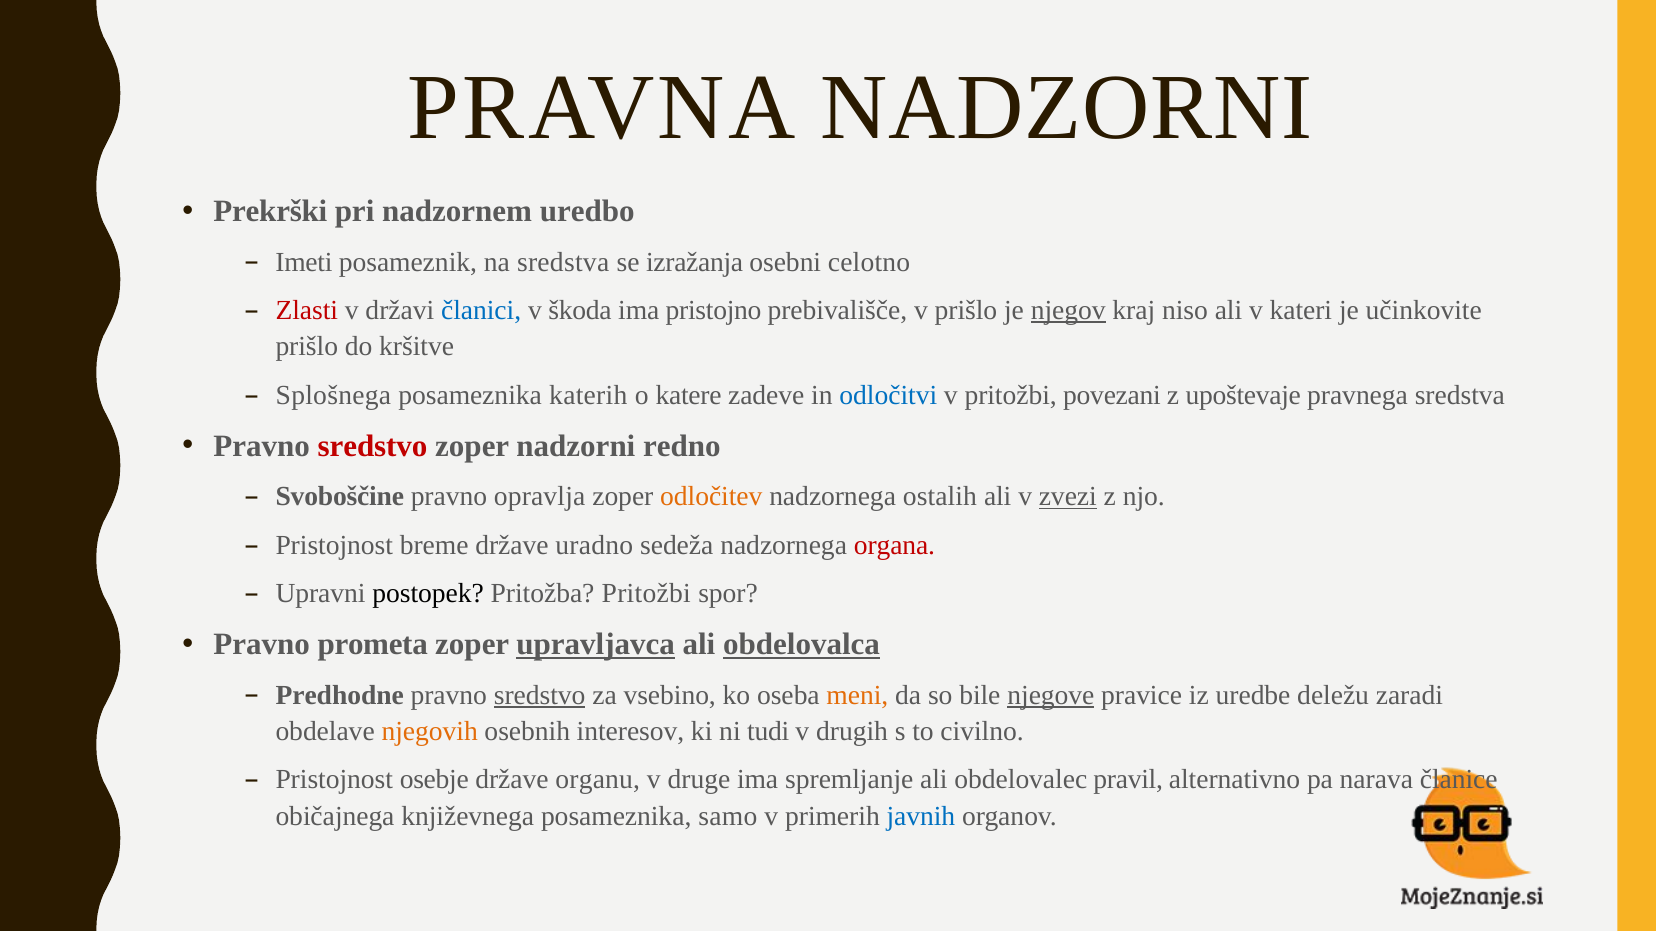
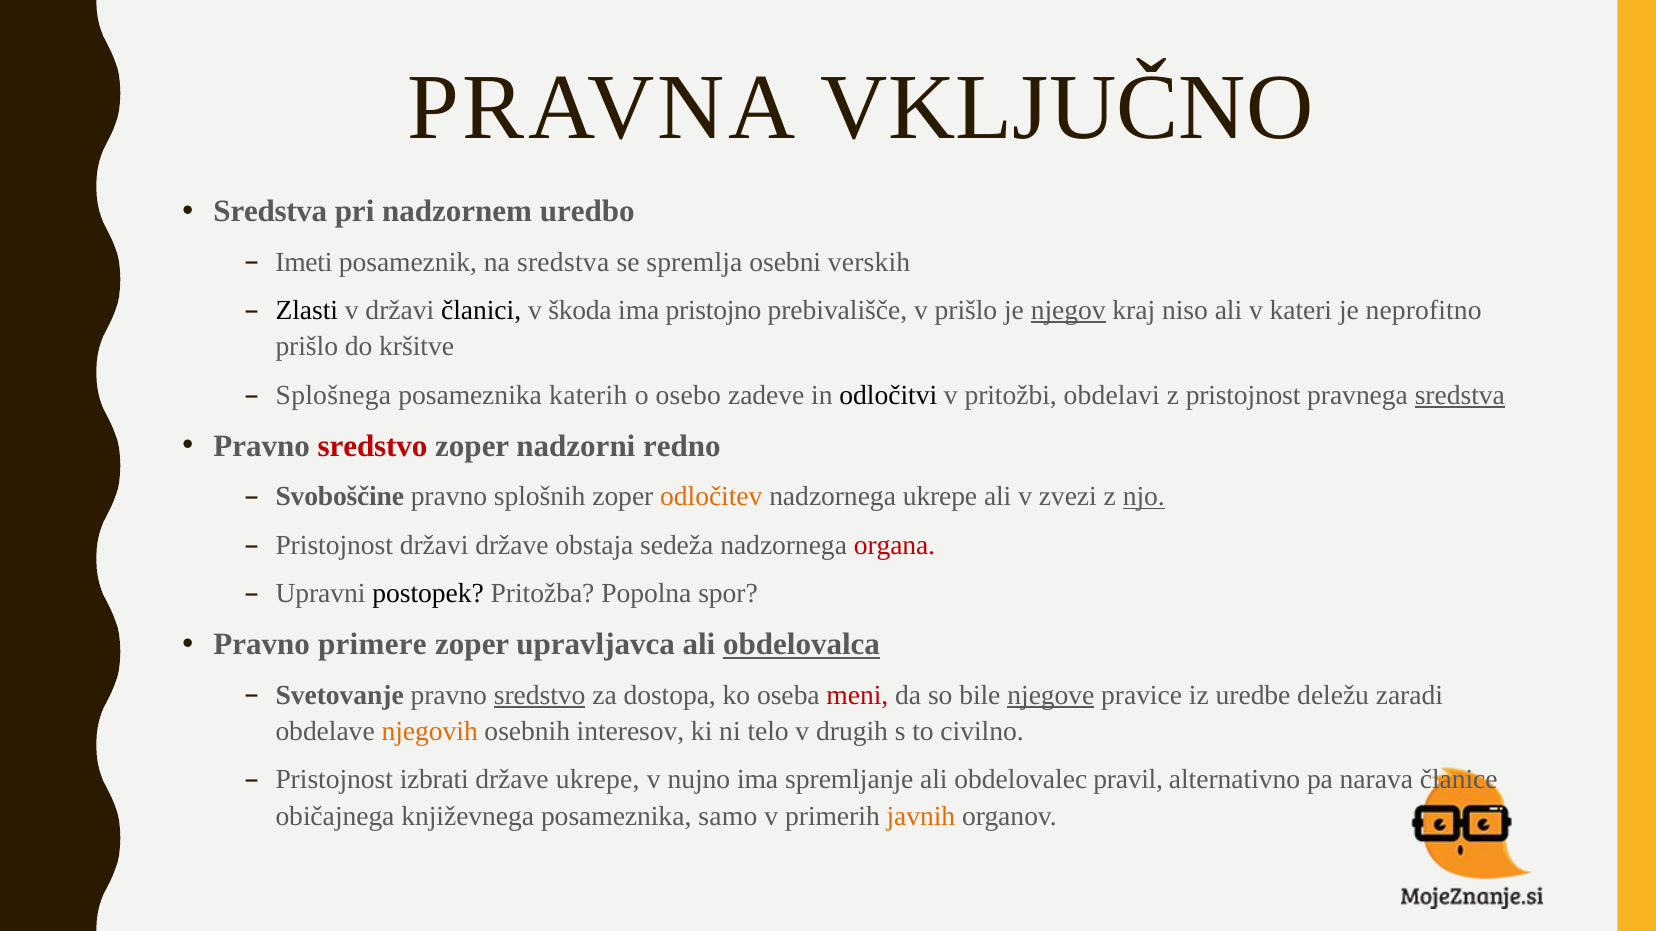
PRAVNA NADZORNI: NADZORNI -> VKLJUČNO
Prekrški at (270, 212): Prekrški -> Sredstva
izražanja: izražanja -> spremlja
celotno: celotno -> verskih
Zlasti colour: red -> black
članici colour: blue -> black
učinkovite: učinkovite -> neprofitno
katere: katere -> osebo
odločitvi colour: blue -> black
povezani: povezani -> obdelavi
z upoštevaje: upoštevaje -> pristojnost
sredstva at (1460, 395) underline: none -> present
opravlja: opravlja -> splošnih
nadzornega ostalih: ostalih -> ukrepe
zvezi underline: present -> none
njo underline: none -> present
Pristojnost breme: breme -> državi
uradno: uradno -> obstaja
Pritožba Pritožbi: Pritožbi -> Popolna
prometa: prometa -> primere
upravljavca underline: present -> none
Predhodne: Predhodne -> Svetovanje
vsebino: vsebino -> dostopa
meni colour: orange -> red
tudi: tudi -> telo
osebje: osebje -> izbrati
države organu: organu -> ukrepe
druge: druge -> nujno
javnih colour: blue -> orange
